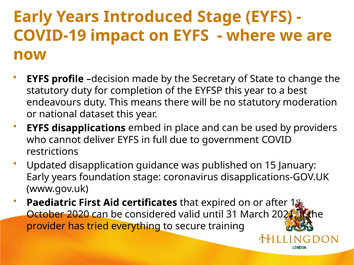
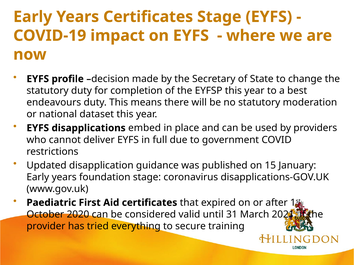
Years Introduced: Introduced -> Certificates
